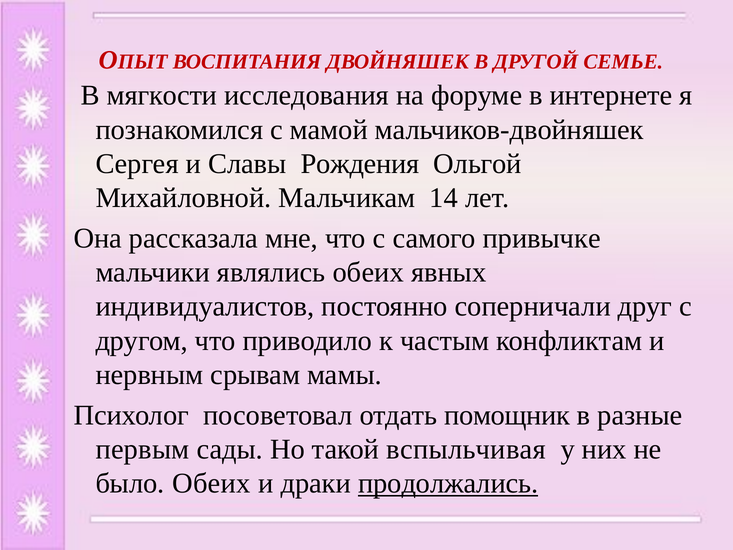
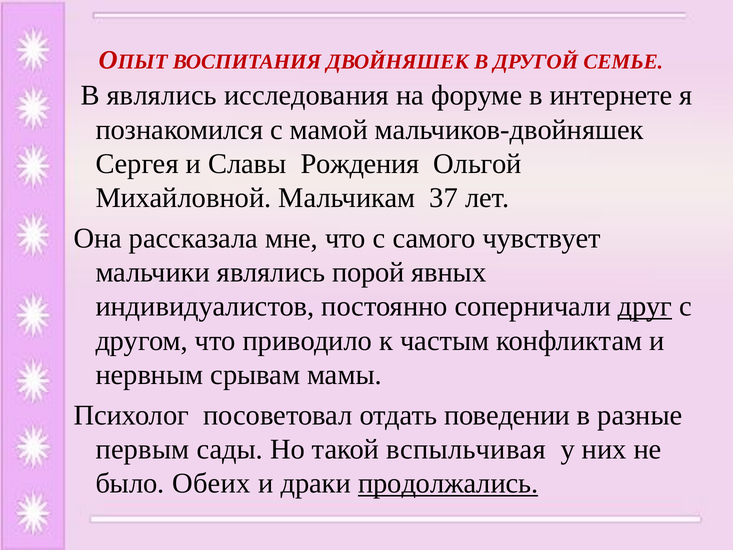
В мягкости: мягкости -> являлись
14: 14 -> 37
привычке: привычке -> чувствует
являлись обеих: обеих -> порой
друг underline: none -> present
помощник: помощник -> поведении
